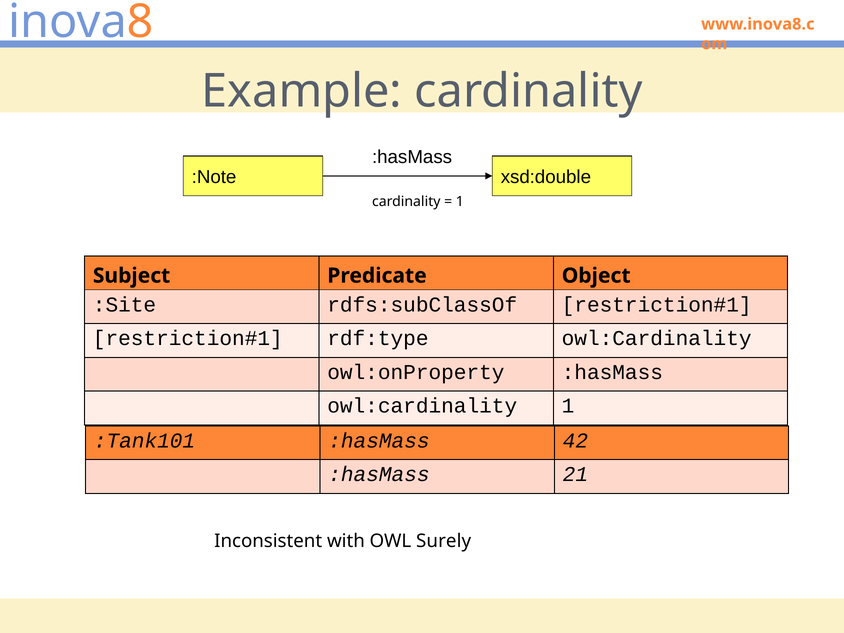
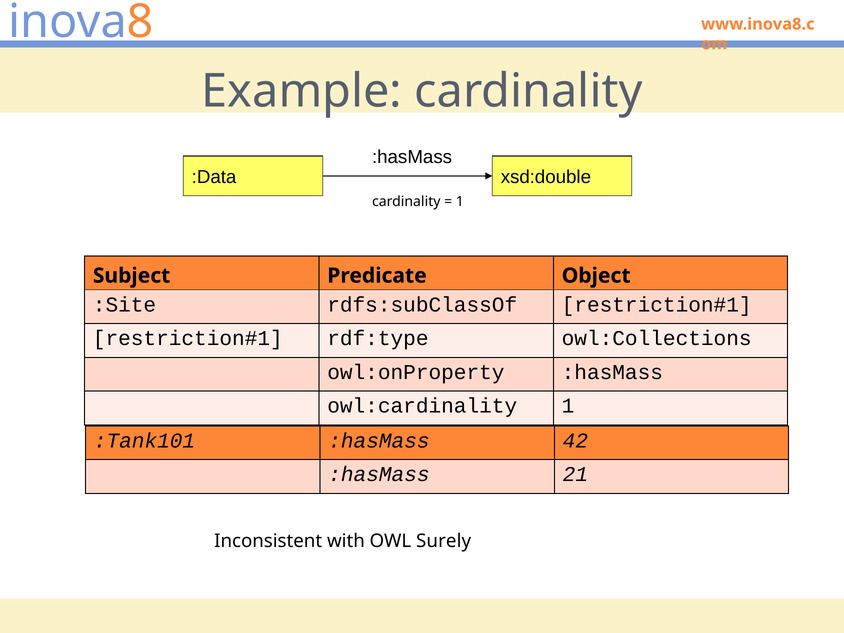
:Note: :Note -> :Data
rdf:type owl:Cardinality: owl:Cardinality -> owl:Collections
